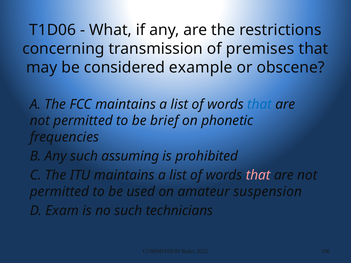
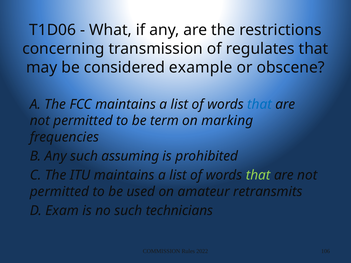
premises: premises -> regulates
brief: brief -> term
phonetic: phonetic -> marking
that at (258, 175) colour: pink -> light green
suspension: suspension -> retransmits
